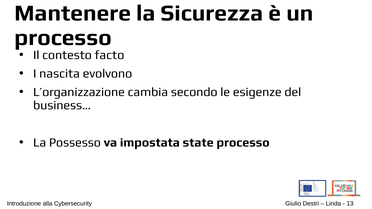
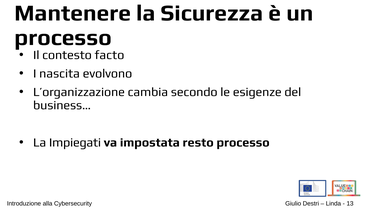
Possesso: Possesso -> Impiegati
state: state -> resto
